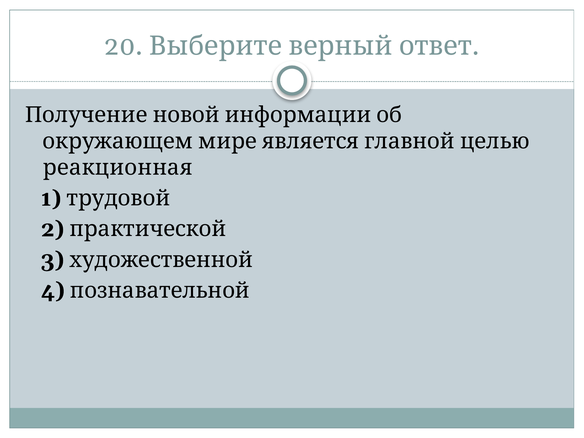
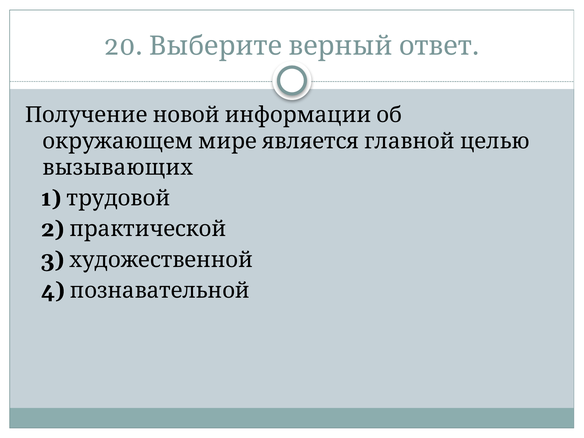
реакционная: реакционная -> вызывающих
